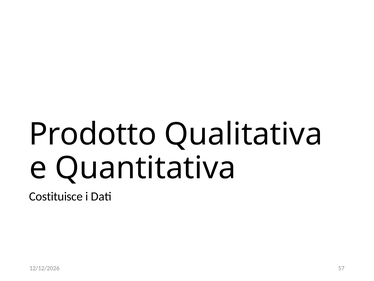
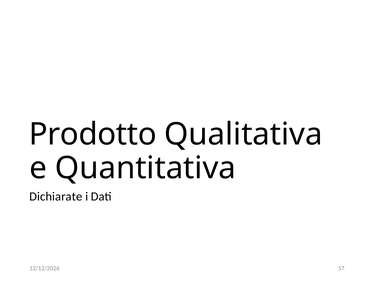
Costituisce: Costituisce -> Dichiarate
